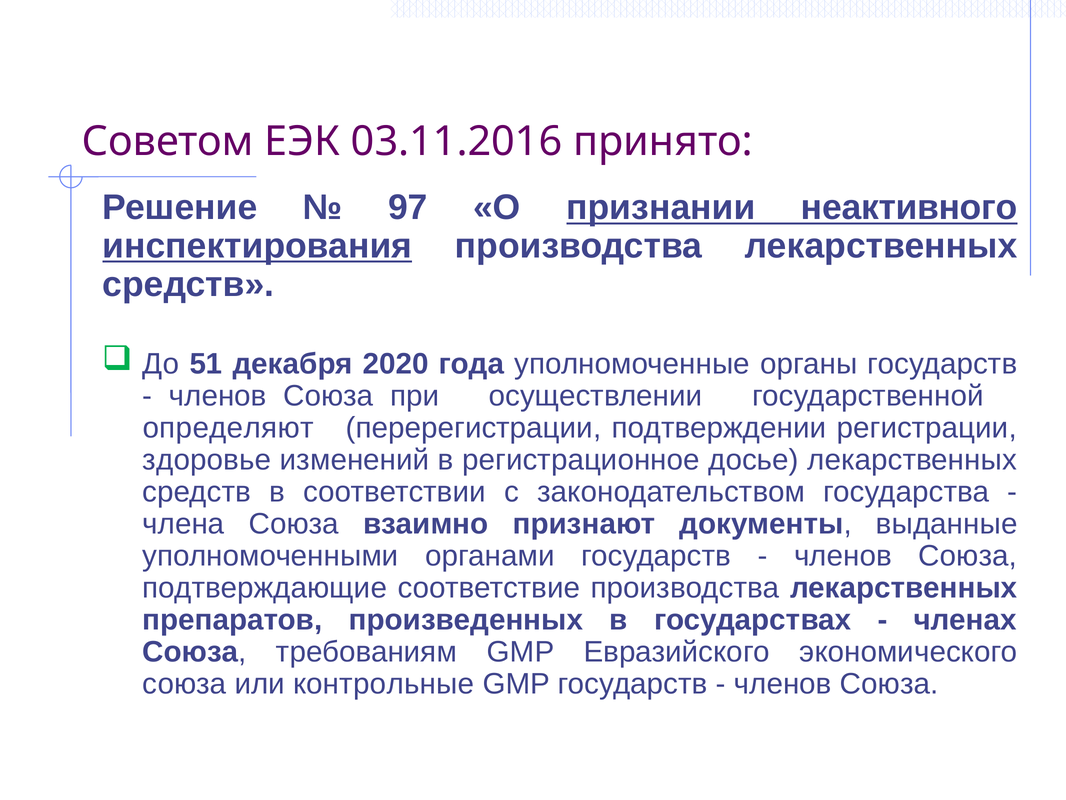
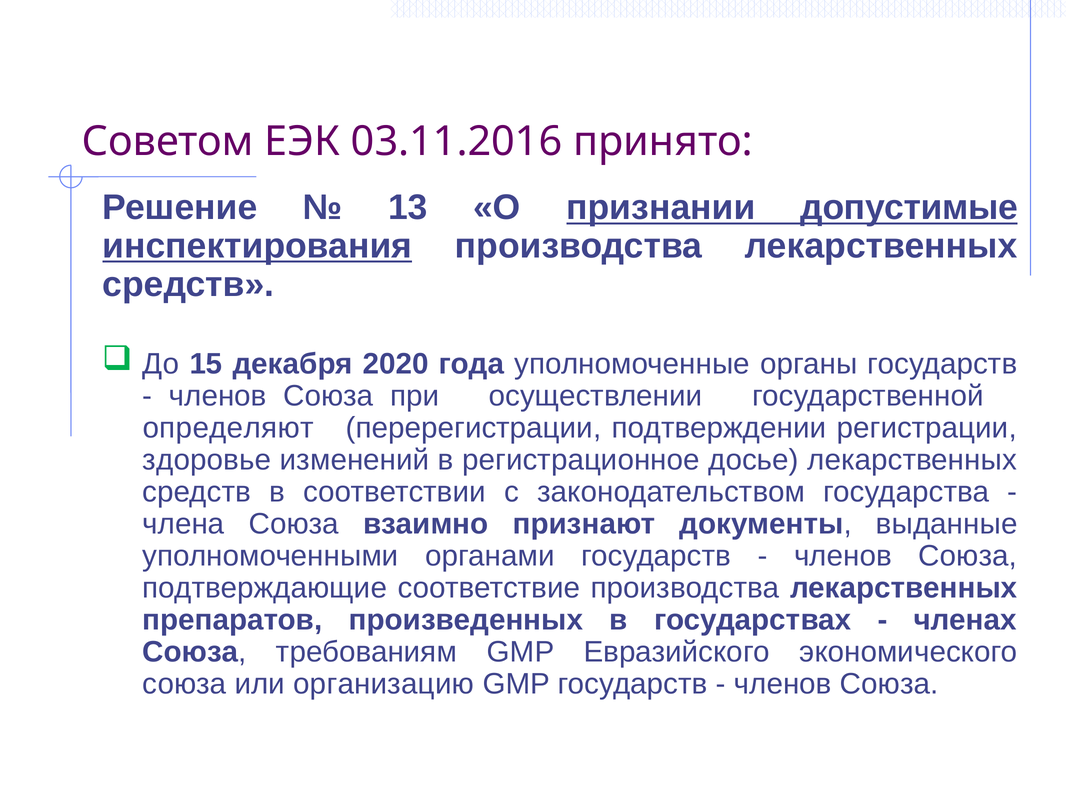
97: 97 -> 13
неактивного: неактивного -> допустимые
51: 51 -> 15
контрольные: контрольные -> организацию
